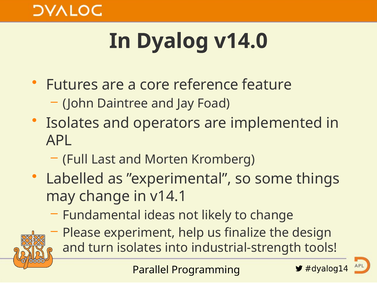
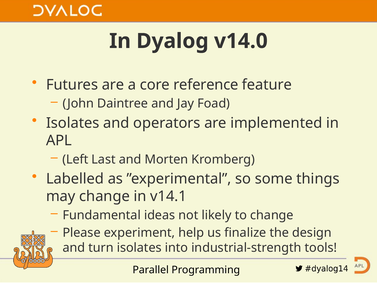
Full: Full -> Left
